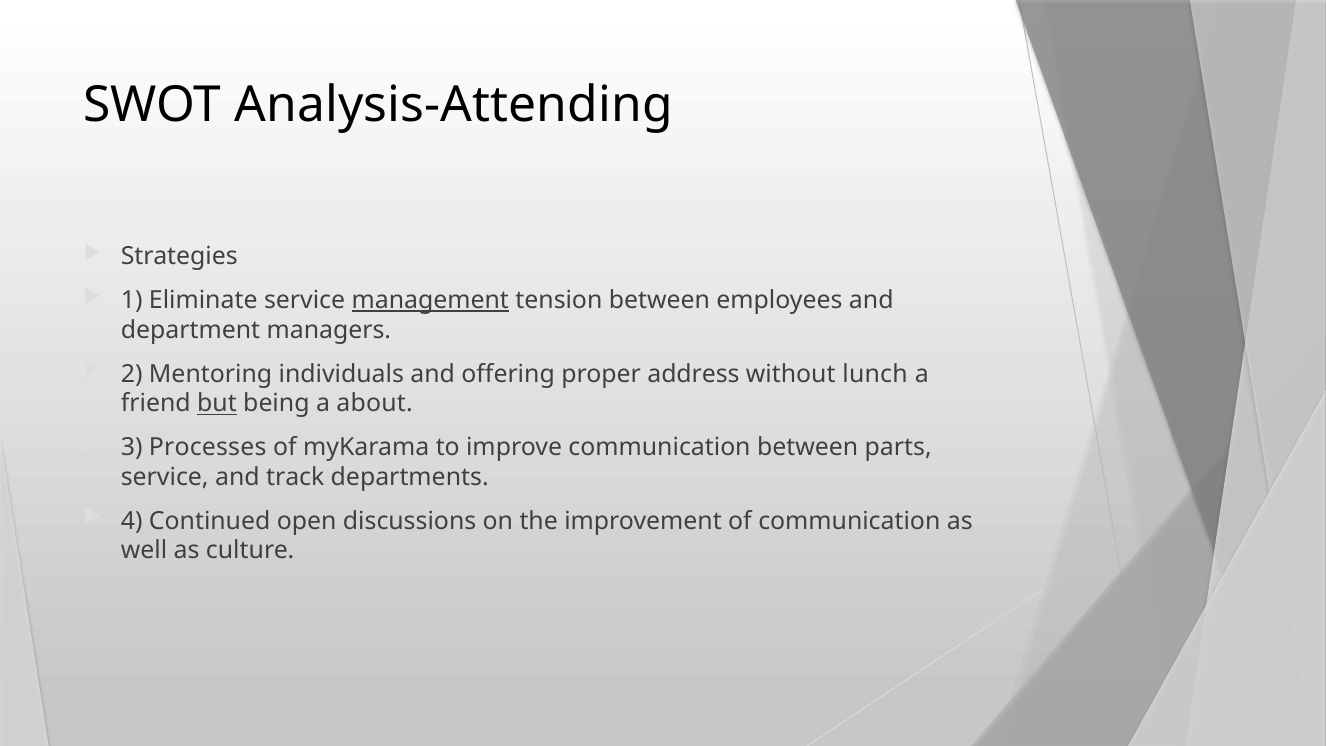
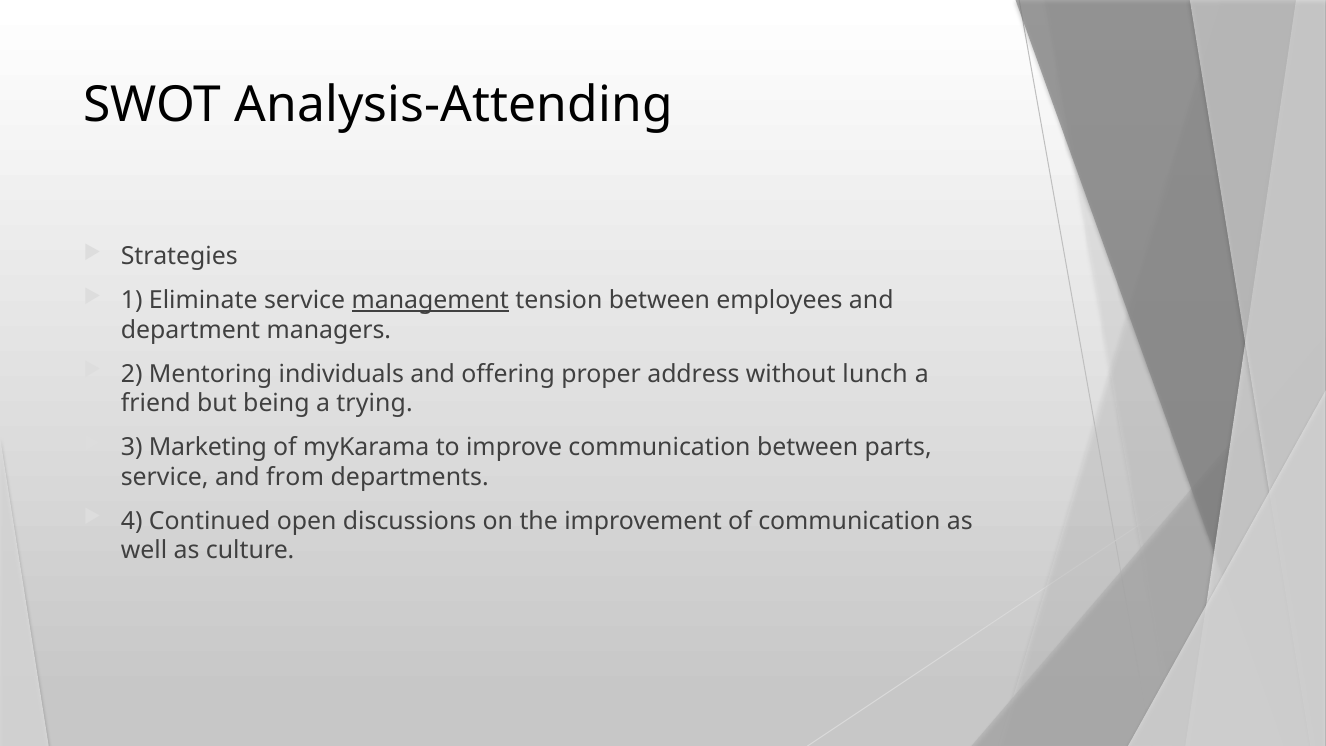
but underline: present -> none
about: about -> trying
Processes: Processes -> Marketing
track: track -> from
